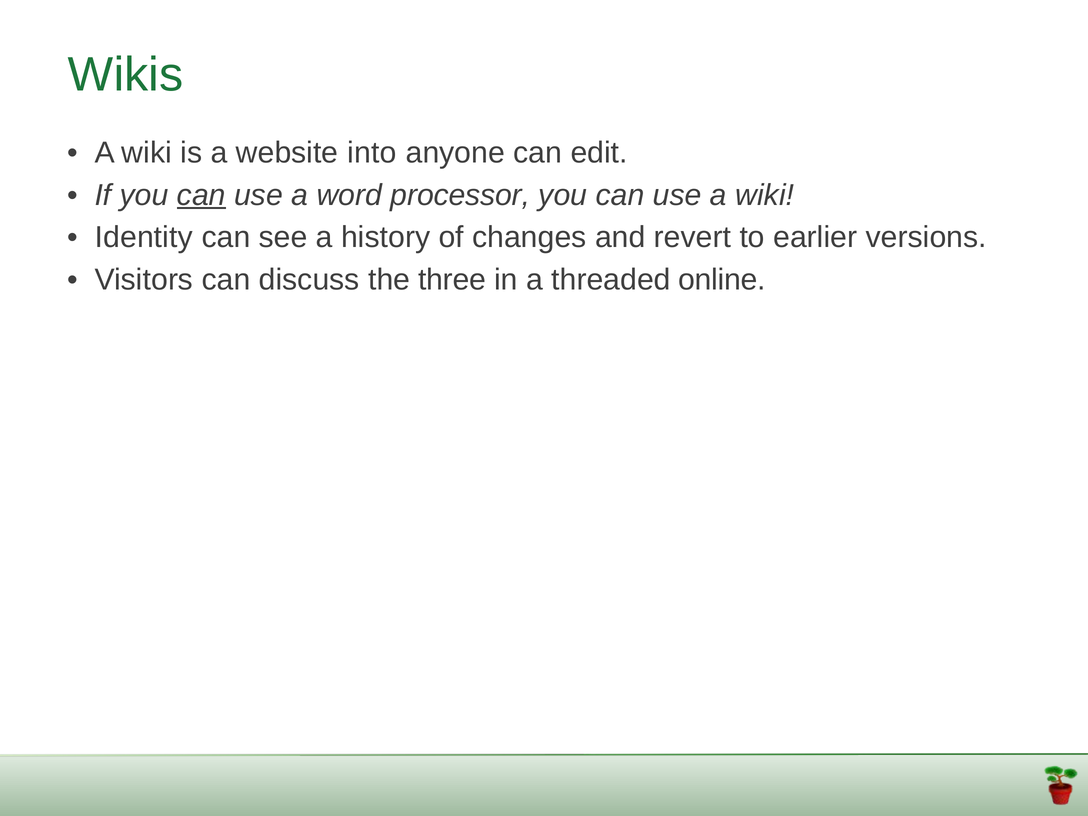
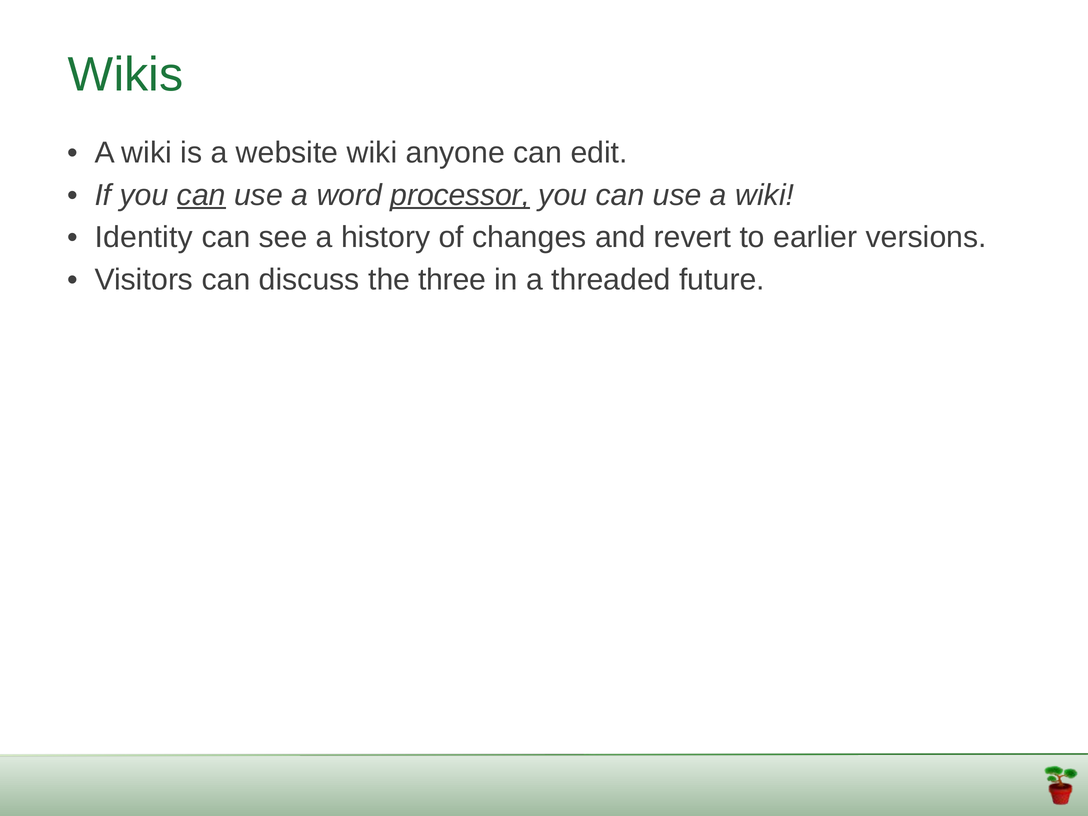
website into: into -> wiki
processor underline: none -> present
online: online -> future
